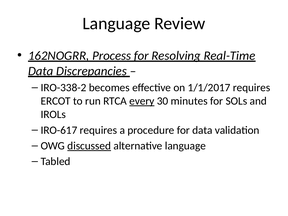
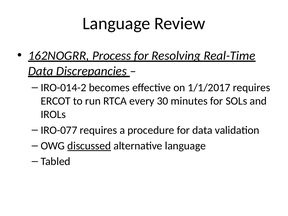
IRO-338-2: IRO-338-2 -> IRO-014-2
every underline: present -> none
IRO-617: IRO-617 -> IRO-077
